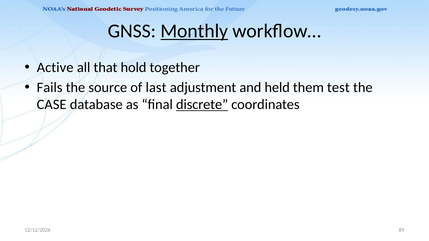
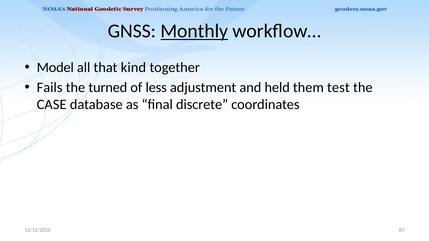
Active: Active -> Model
hold: hold -> kind
source: source -> turned
last: last -> less
discrete underline: present -> none
